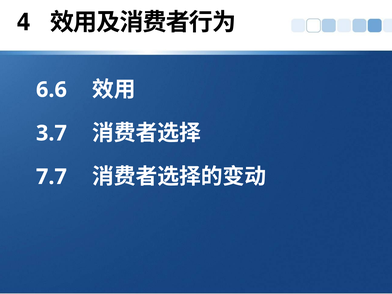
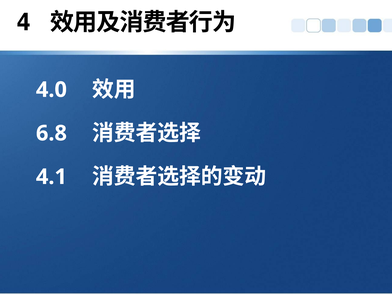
6.6: 6.6 -> 4.0
3.7: 3.7 -> 6.8
7.7: 7.7 -> 4.1
